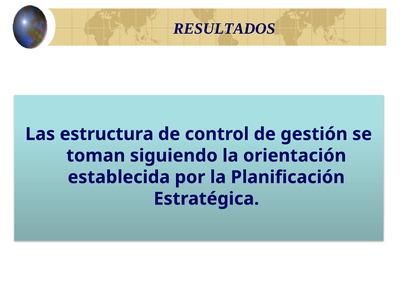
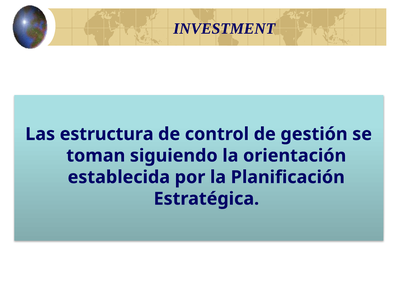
RESULTADOS: RESULTADOS -> INVESTMENT
